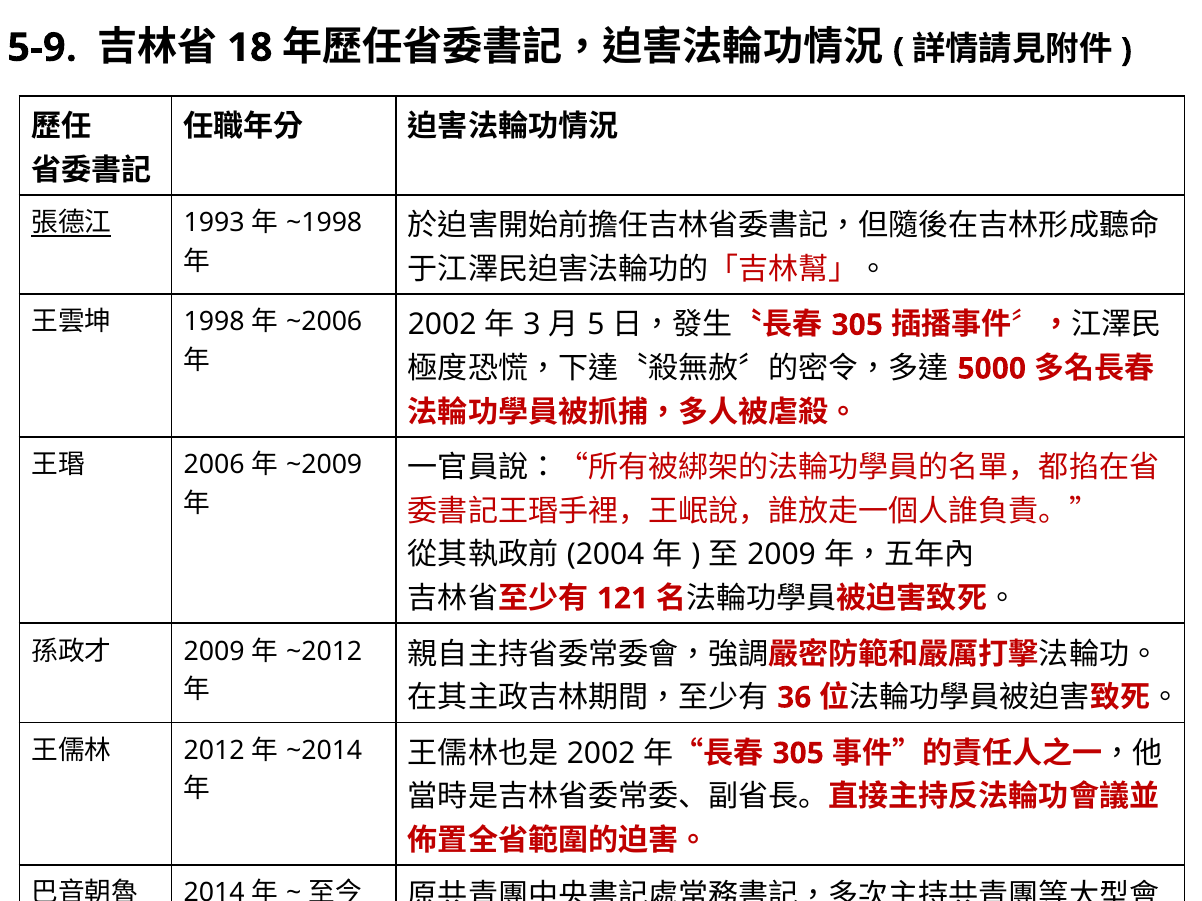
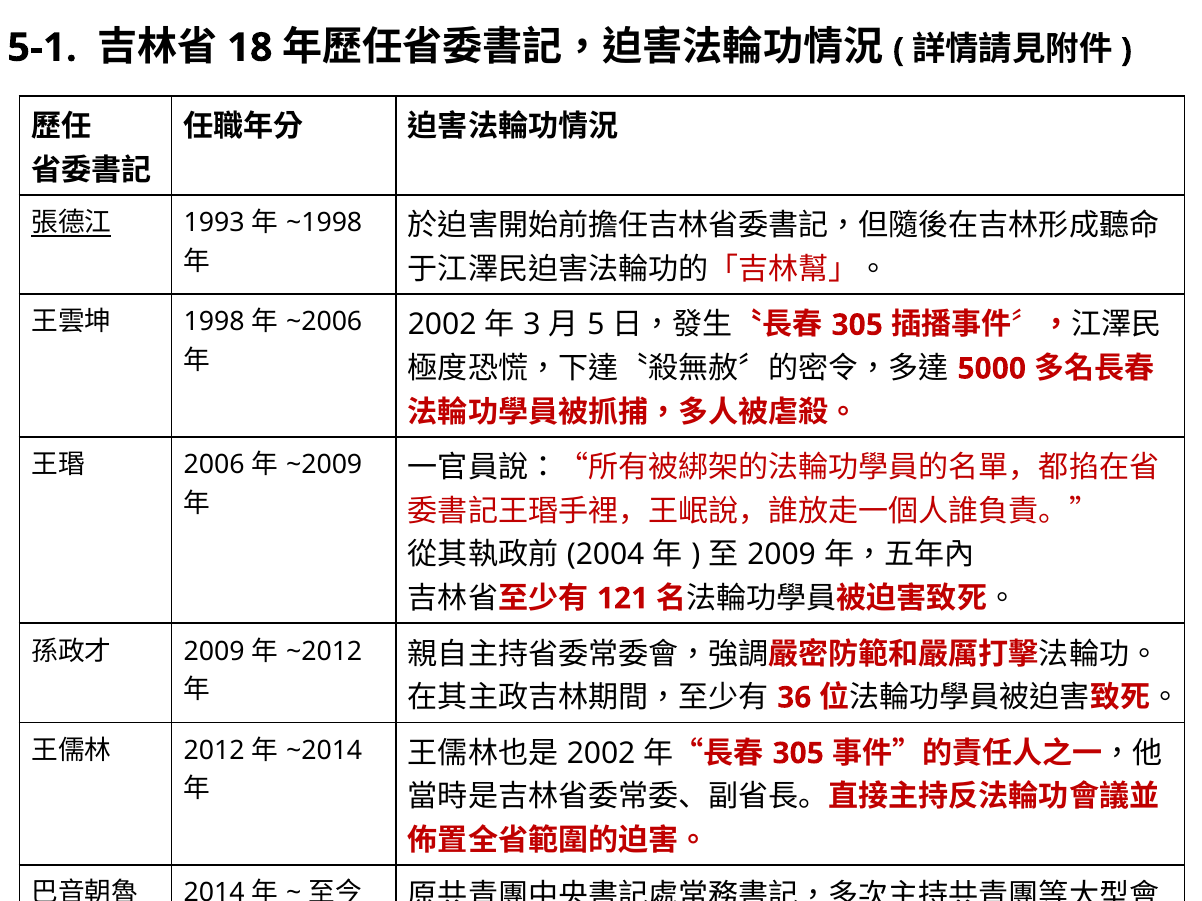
5-9: 5-9 -> 5-1
